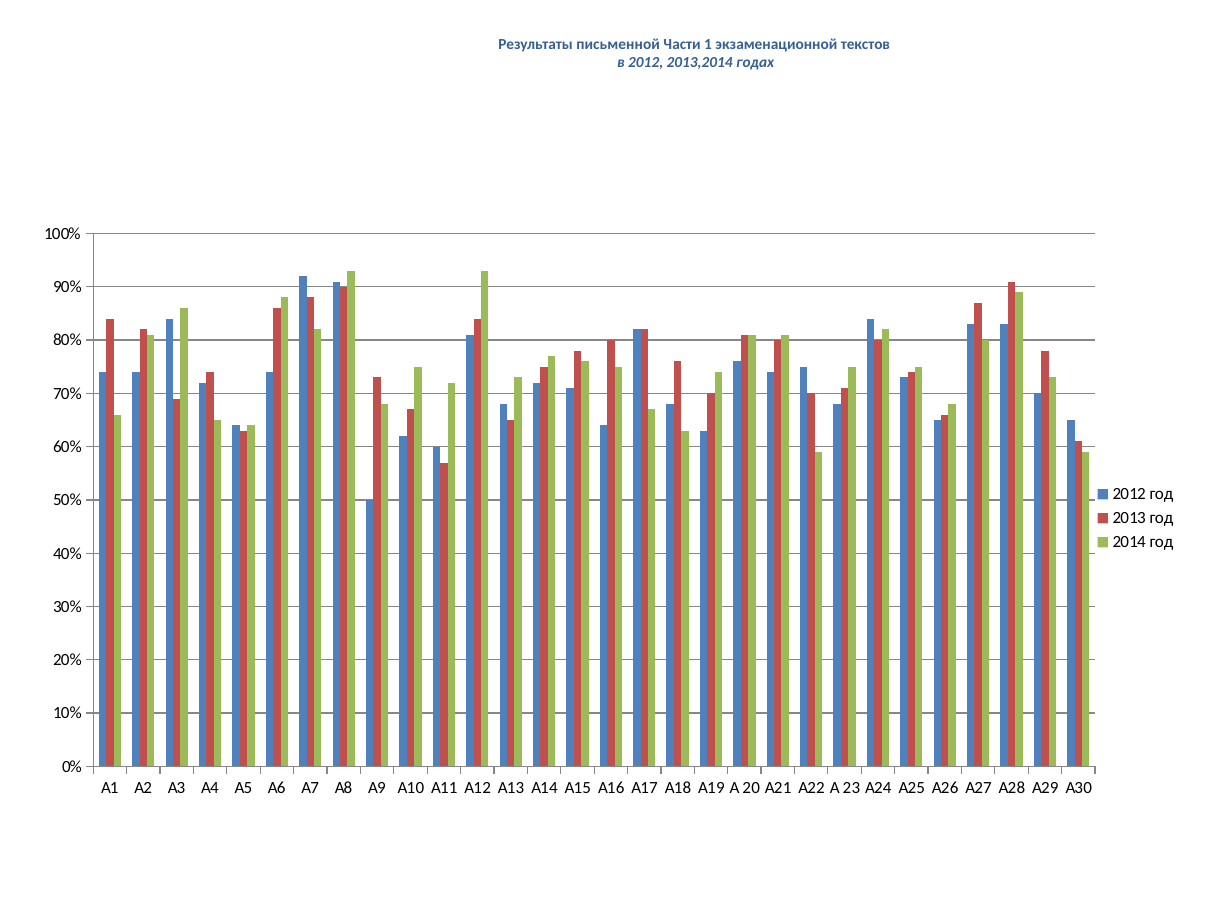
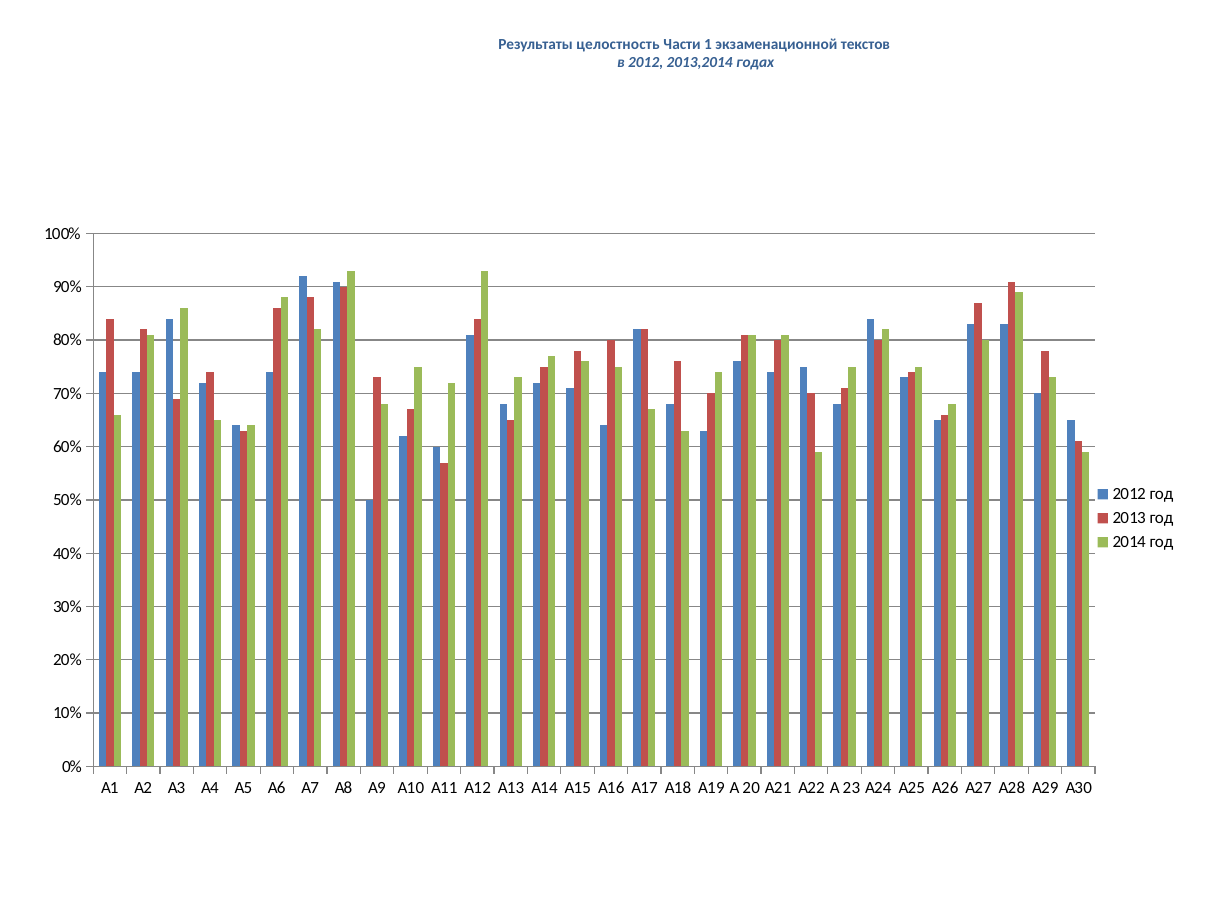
письменной: письменной -> целостность
